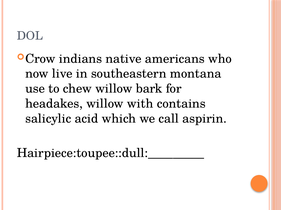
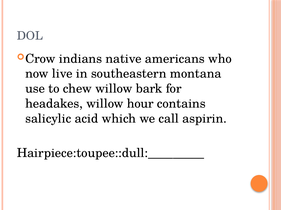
with: with -> hour
